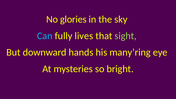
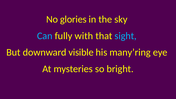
lives: lives -> with
sight colour: light green -> light blue
hands: hands -> visible
